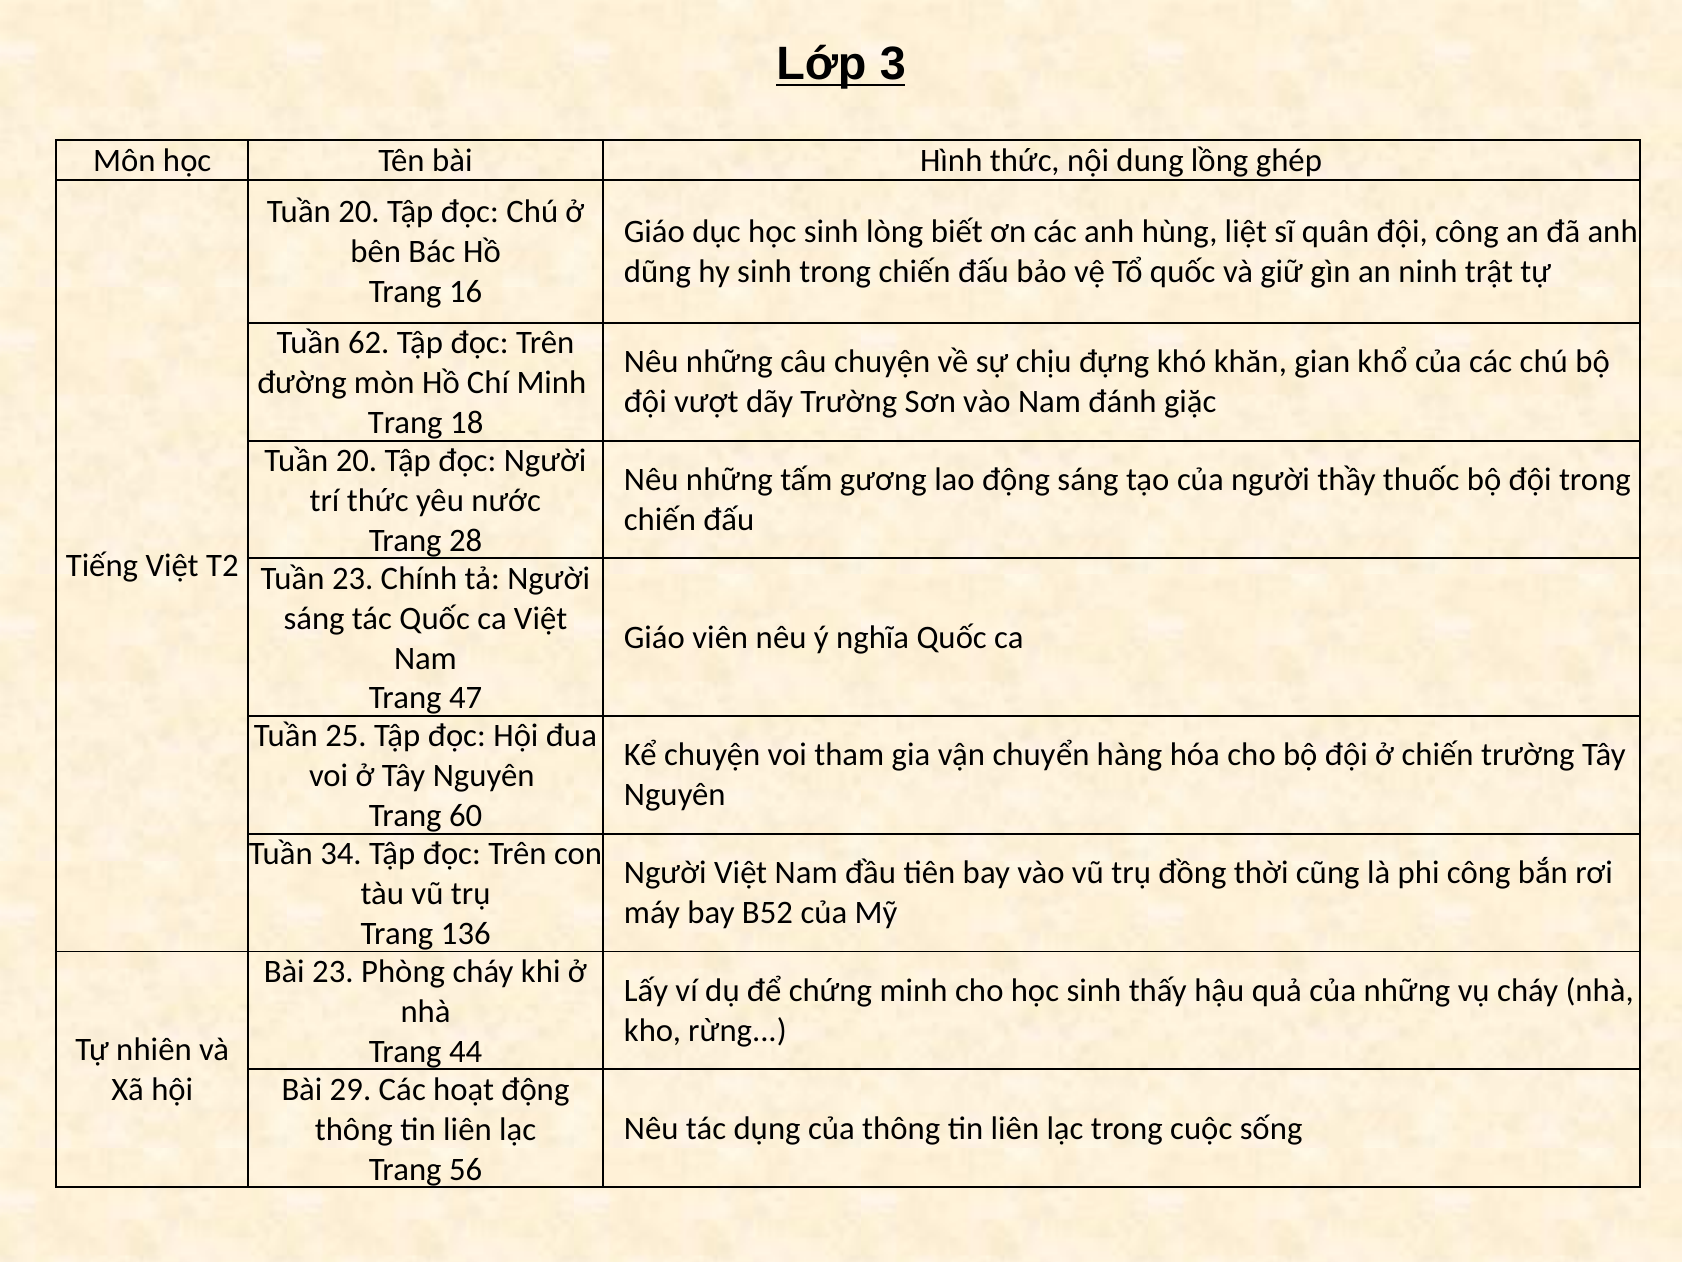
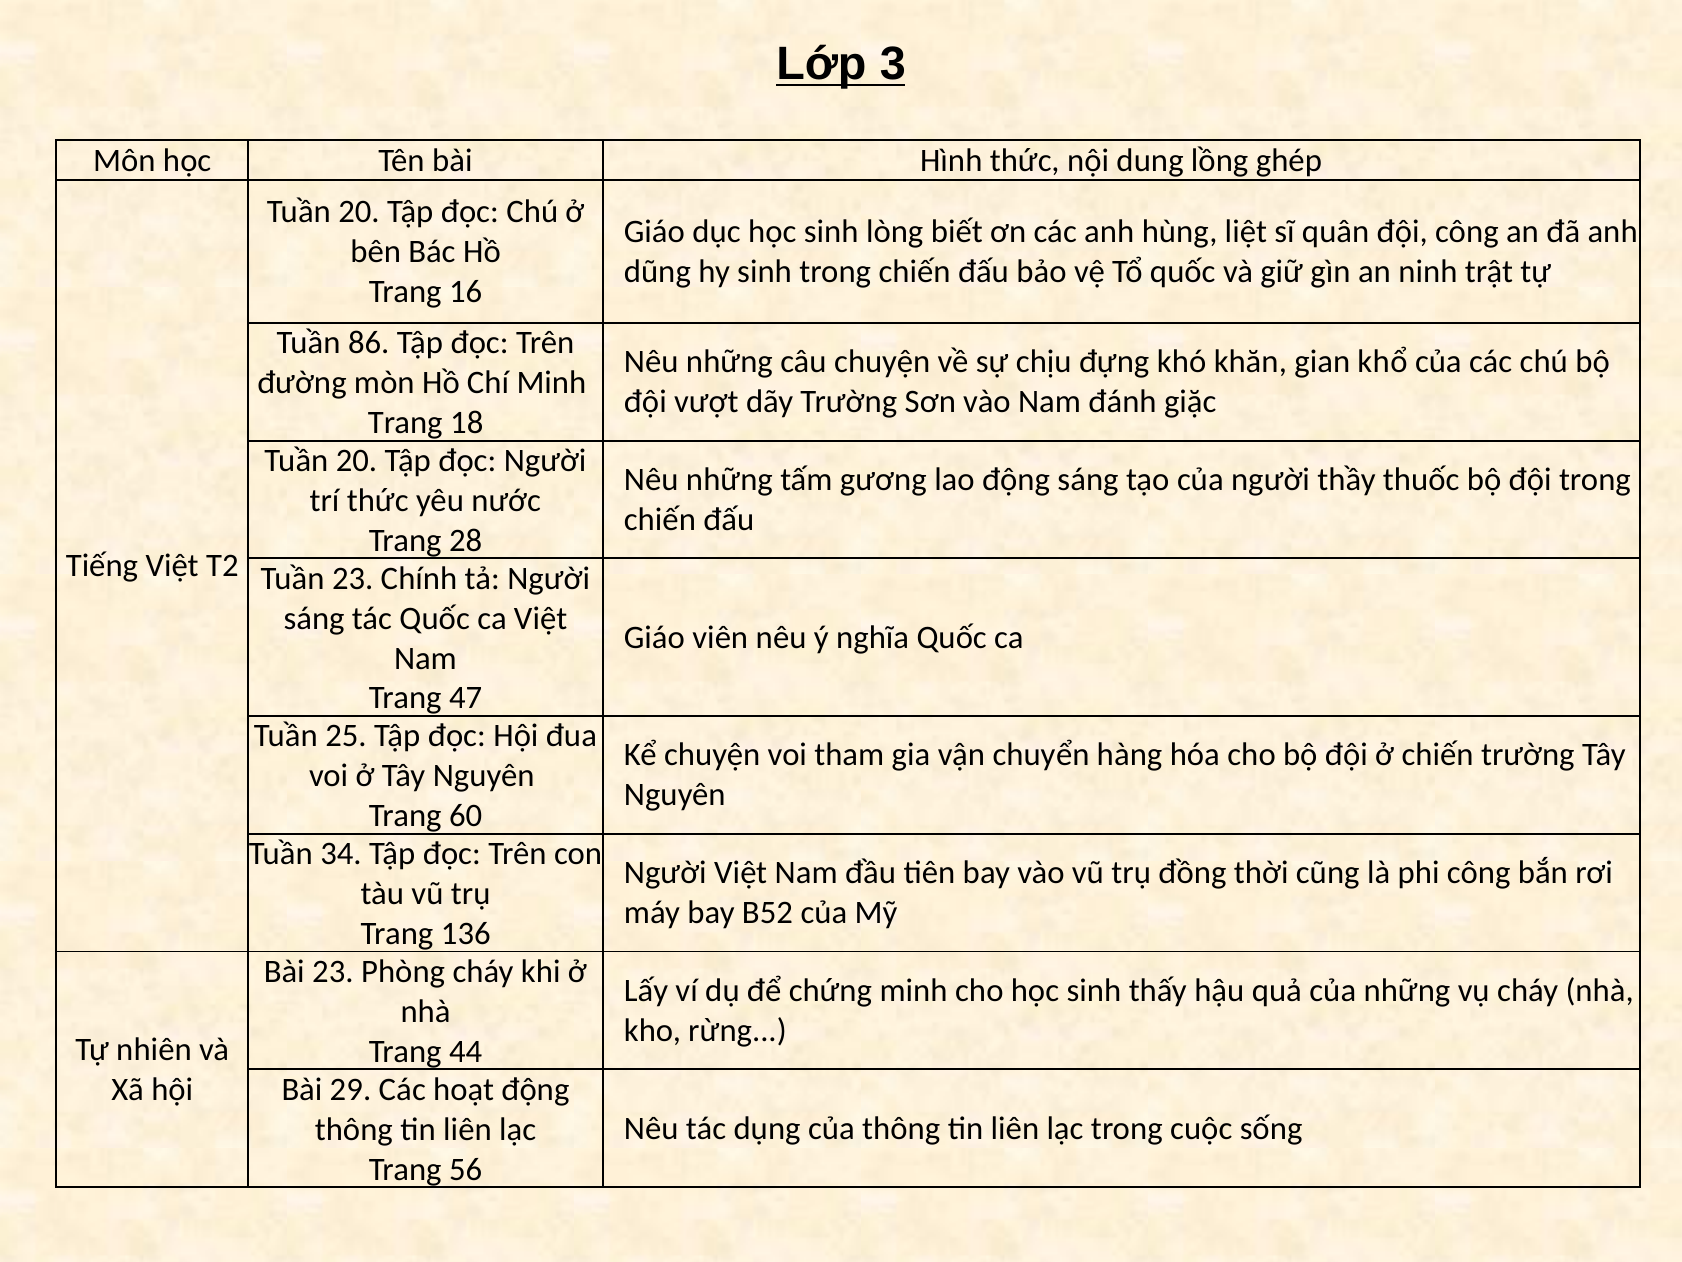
62: 62 -> 86
